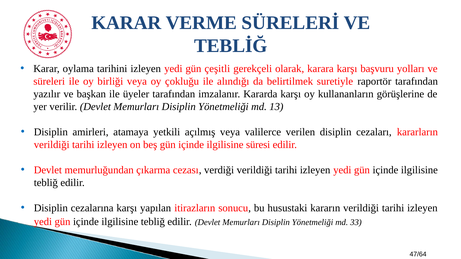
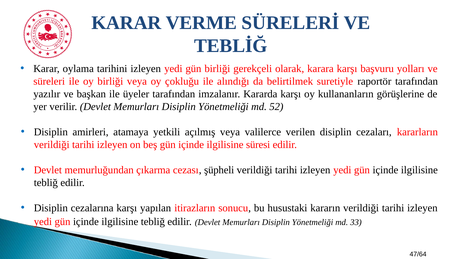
gün çeşitli: çeşitli -> birliği
13: 13 -> 52
verdiği: verdiği -> şüpheli
